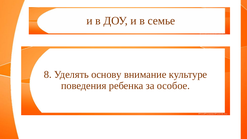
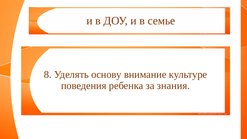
особое: особое -> знания
